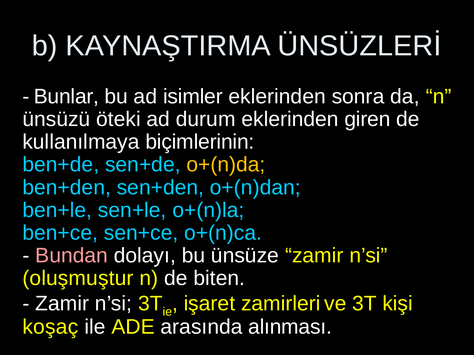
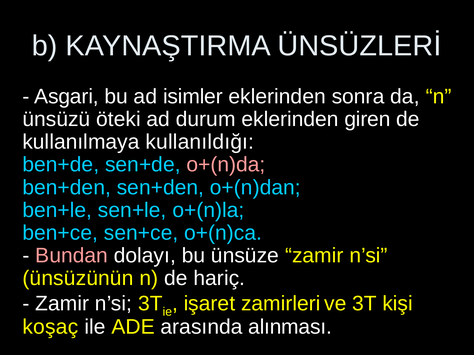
Bunlar: Bunlar -> Asgari
biçimlerinin: biçimlerinin -> kullanıldığı
o+(n)da colour: yellow -> pink
oluşmuştur: oluşmuştur -> ünsüzünün
biten: biten -> hariç
